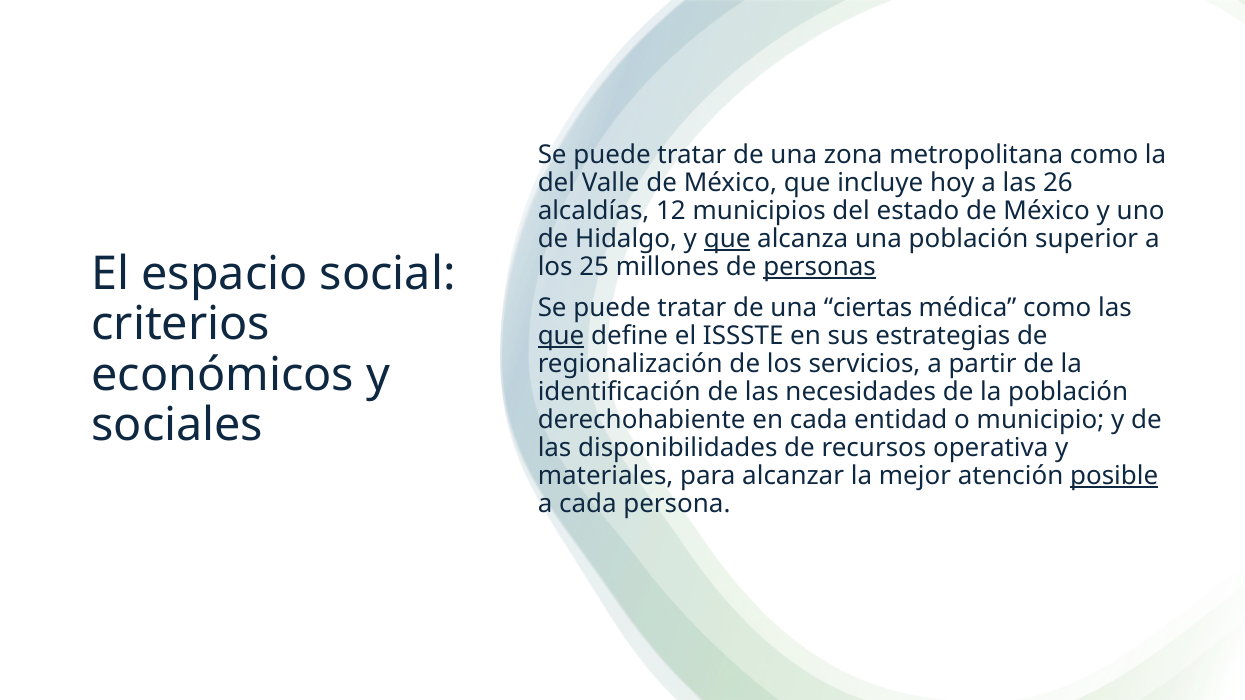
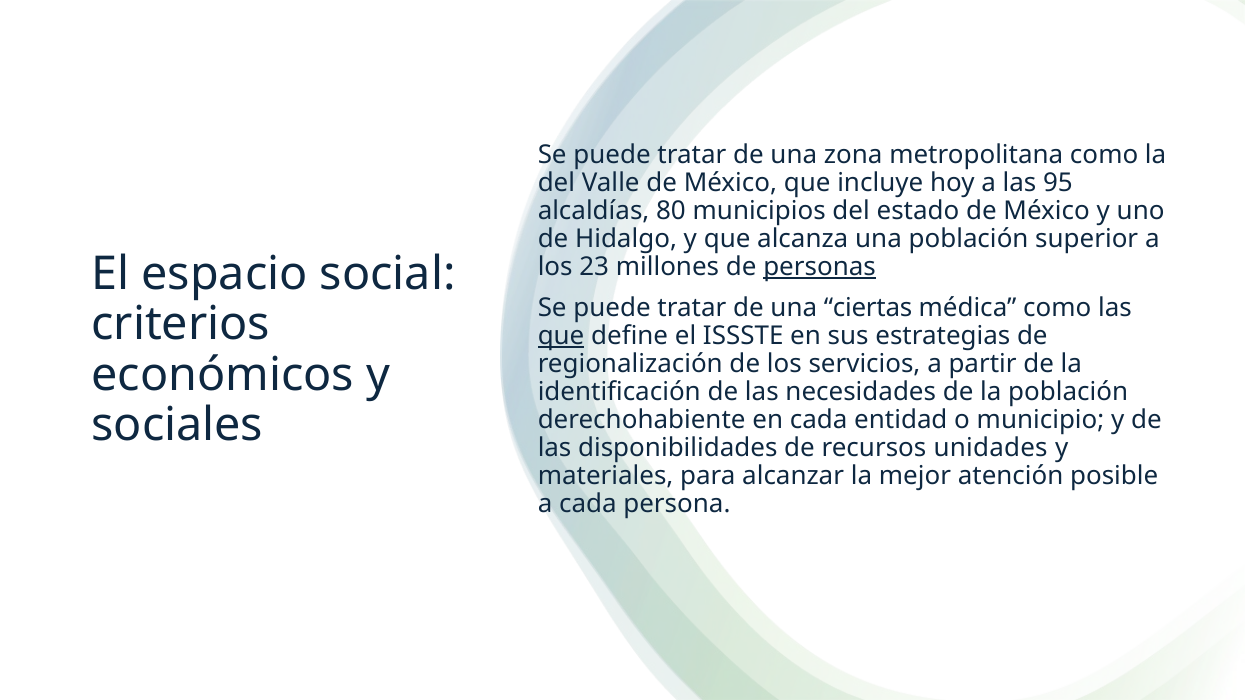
26: 26 -> 95
12: 12 -> 80
que at (727, 239) underline: present -> none
25: 25 -> 23
operativa: operativa -> unidades
posible underline: present -> none
